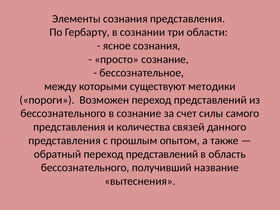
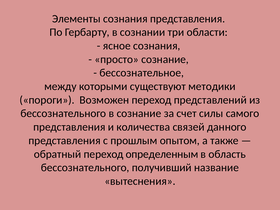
обратный переход представлений: представлений -> определенным
